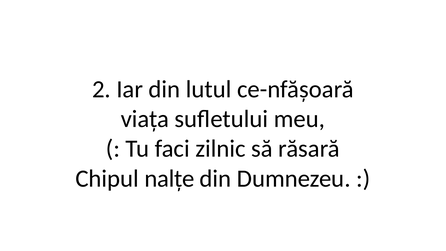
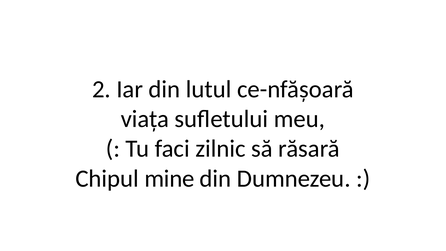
nalțe: nalțe -> mine
